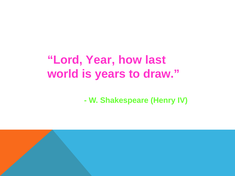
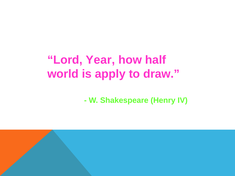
last: last -> half
years: years -> apply
